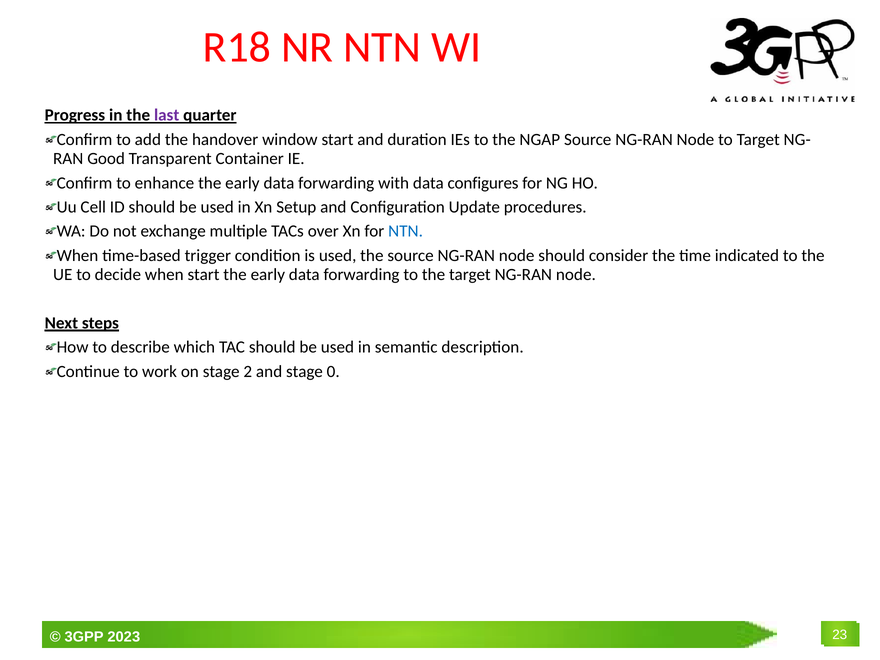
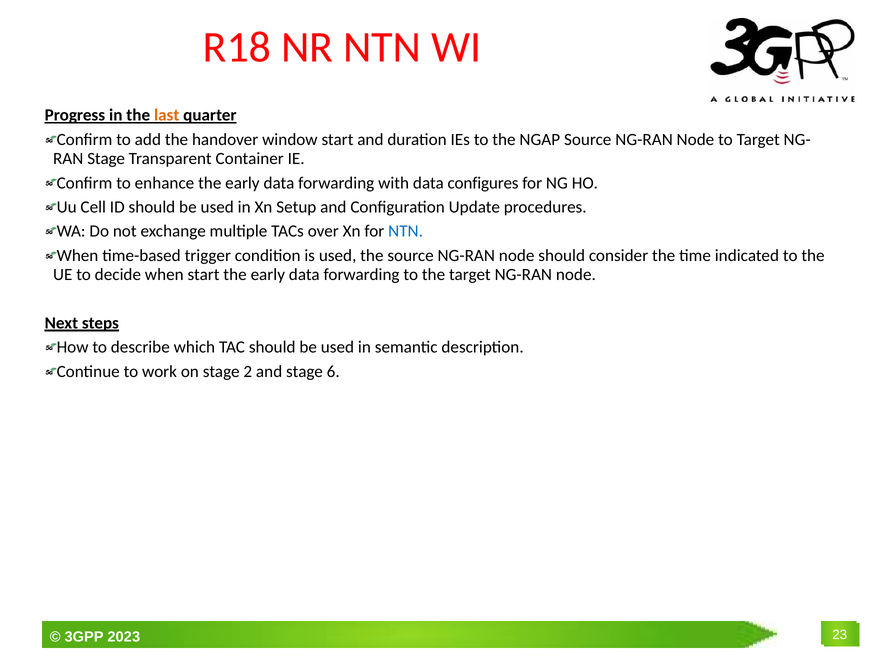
last colour: purple -> orange
Good at (106, 159): Good -> Stage
0: 0 -> 6
